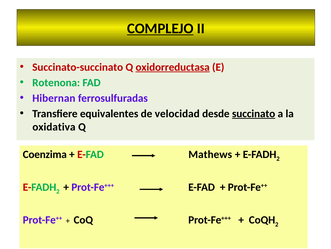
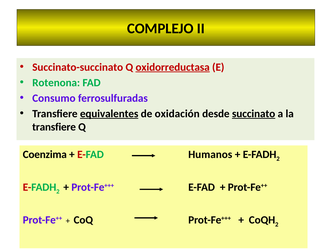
COMPLEJO underline: present -> none
Hibernan: Hibernan -> Consumo
equivalentes underline: none -> present
velocidad: velocidad -> oxidación
oxidativa at (54, 127): oxidativa -> transfiere
Mathews: Mathews -> Humanos
